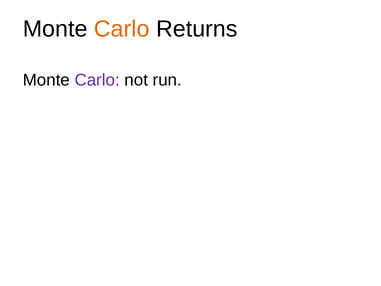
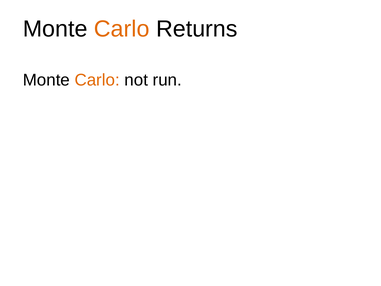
Carlo at (97, 80) colour: purple -> orange
